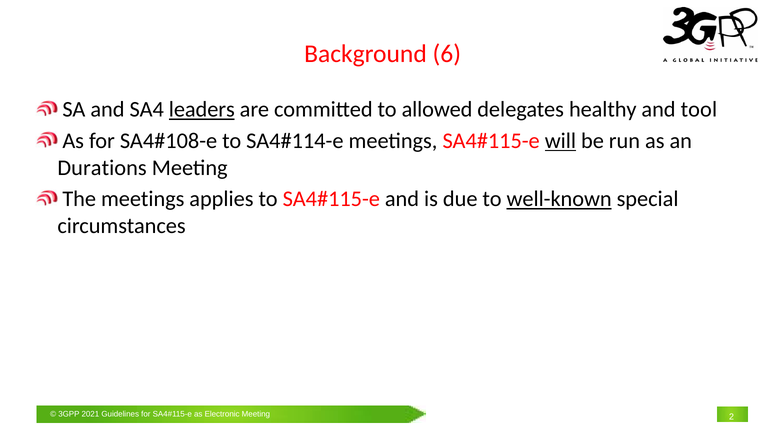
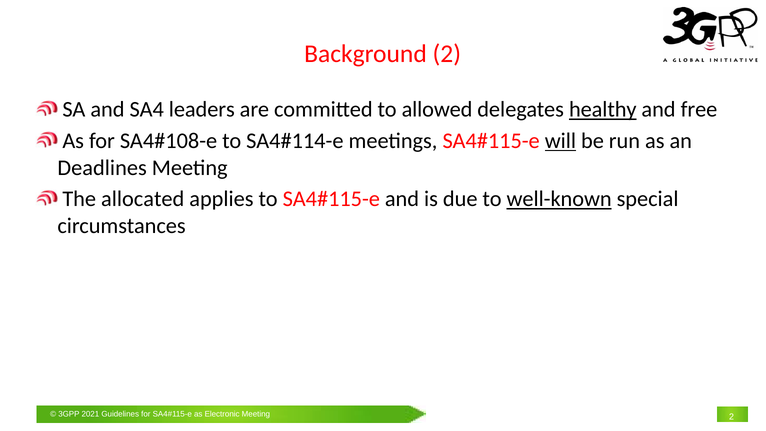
Background 6: 6 -> 2
leaders underline: present -> none
healthy underline: none -> present
tool: tool -> free
Durations: Durations -> Deadlines
The meetings: meetings -> allocated
